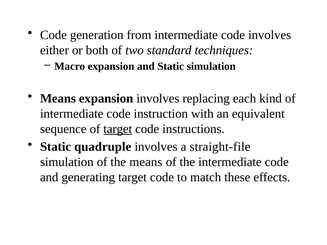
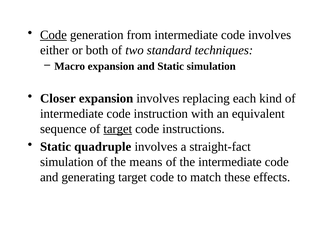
Code at (53, 35) underline: none -> present
Means at (58, 99): Means -> Closer
straight-file: straight-file -> straight-fact
